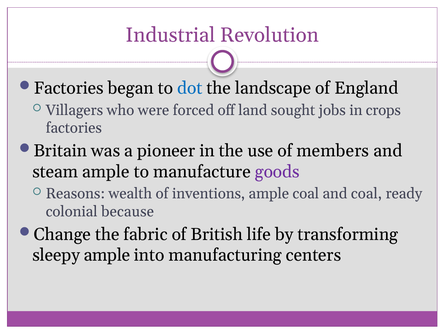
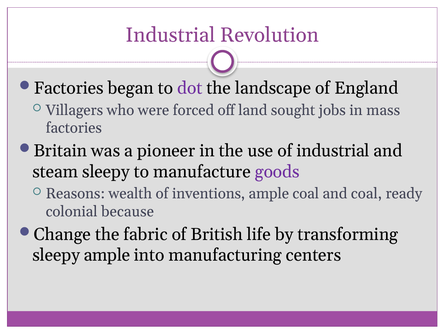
dot colour: blue -> purple
crops: crops -> mass
of members: members -> industrial
steam ample: ample -> sleepy
